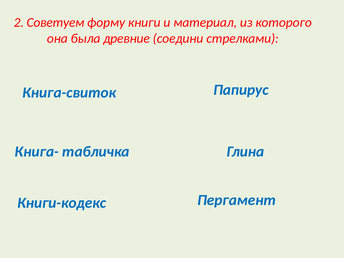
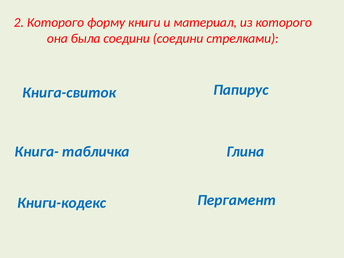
2 Советуем: Советуем -> Которого
была древние: древние -> соедини
